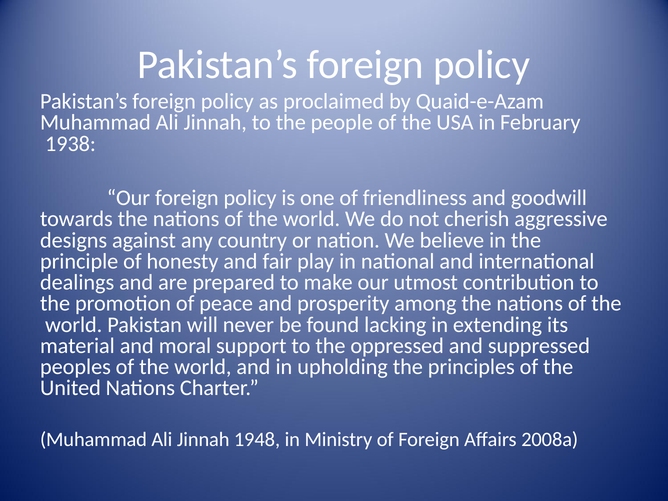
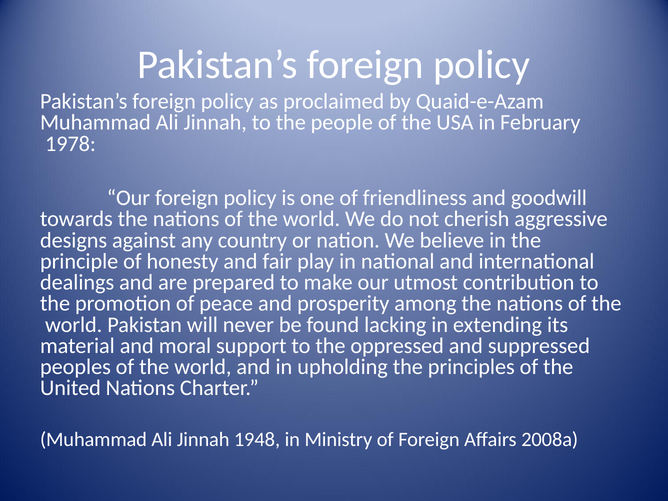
1938: 1938 -> 1978
